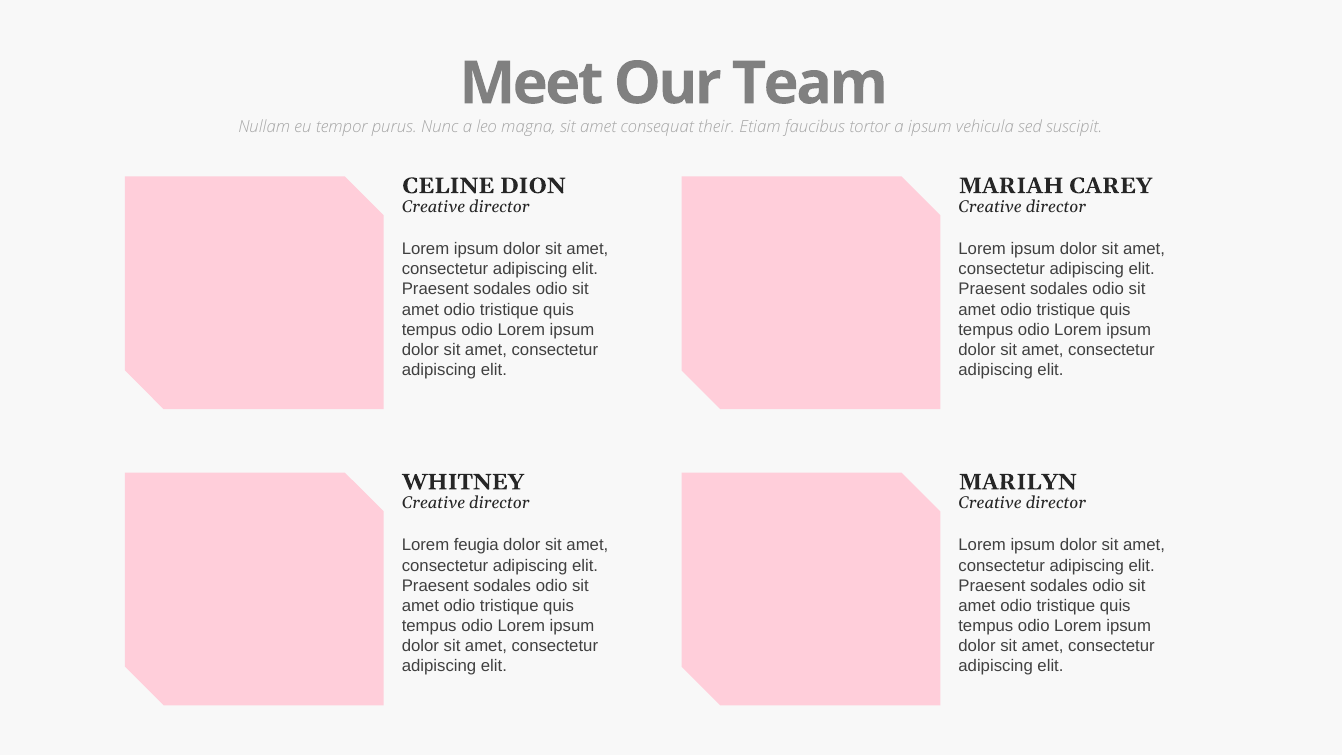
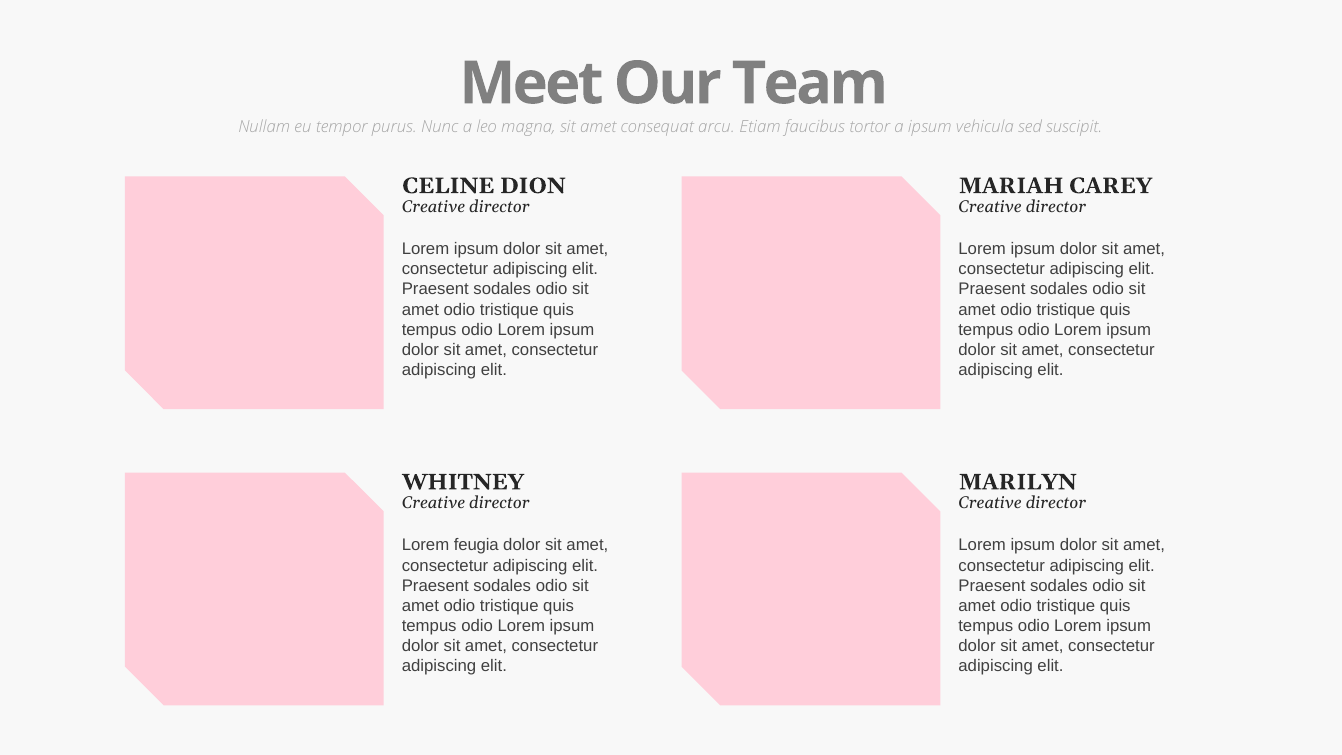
their: their -> arcu
